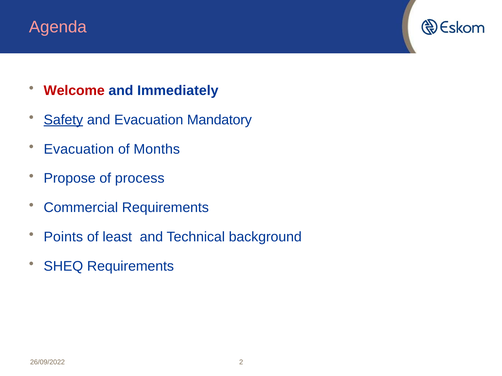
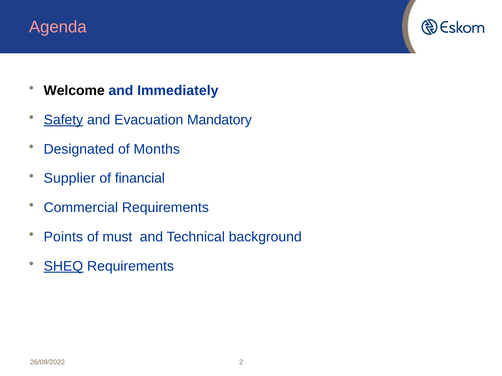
Welcome colour: red -> black
Evacuation at (79, 149): Evacuation -> Designated
Propose: Propose -> Supplier
process: process -> financial
least: least -> must
SHEQ underline: none -> present
